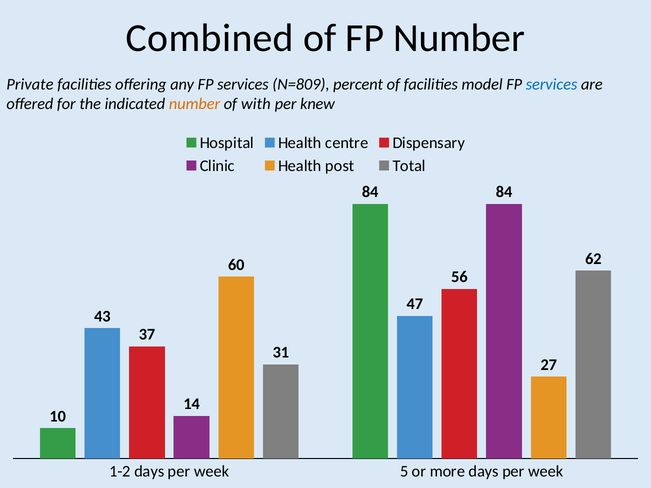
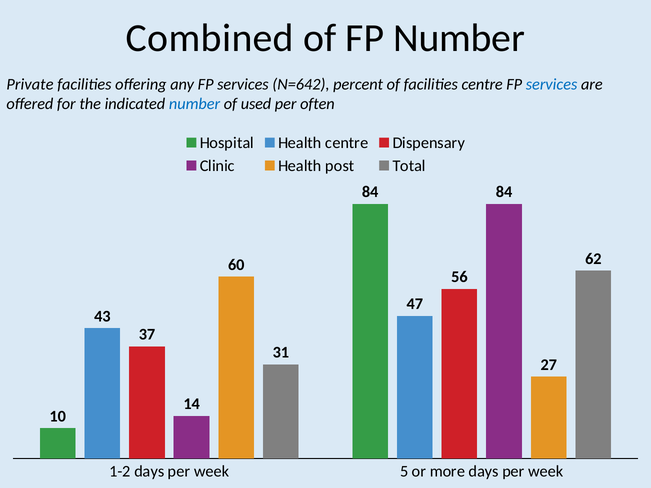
N=809: N=809 -> N=642
facilities model: model -> centre
number at (195, 104) colour: orange -> blue
with: with -> used
knew: knew -> often
